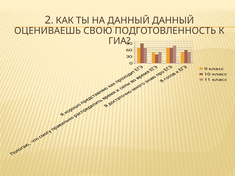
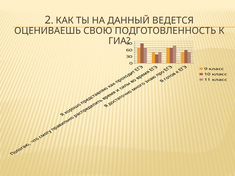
ДАННЫЙ ДАННЫЙ: ДАННЫЙ -> ВЕДЕТСЯ
